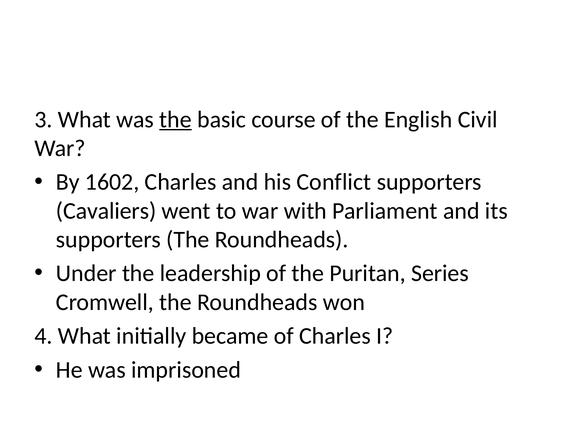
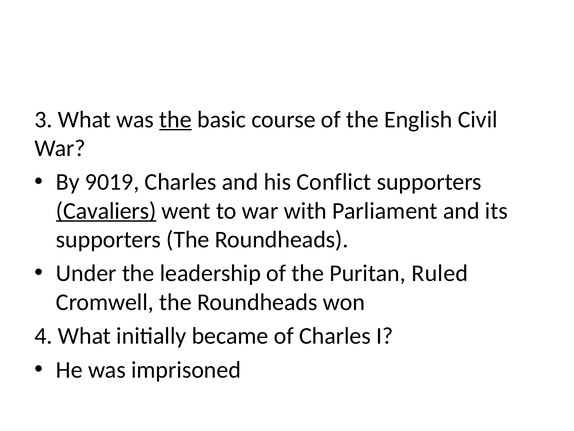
1602: 1602 -> 9019
Cavaliers underline: none -> present
Series: Series -> Ruled
